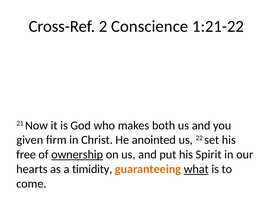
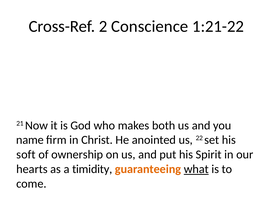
given: given -> name
free: free -> soft
ownership underline: present -> none
